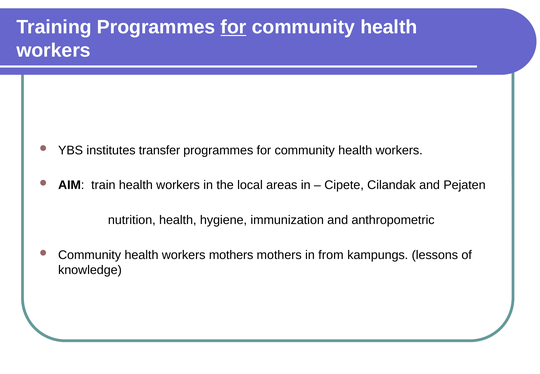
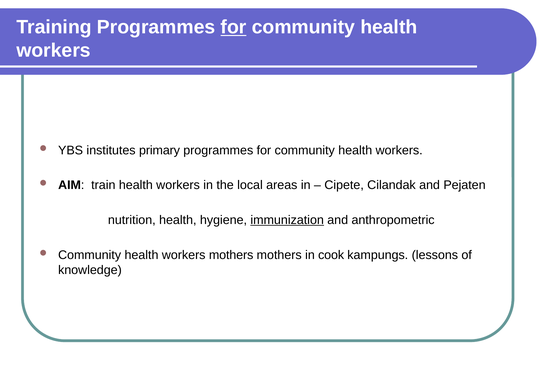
transfer: transfer -> primary
immunization underline: none -> present
from: from -> cook
